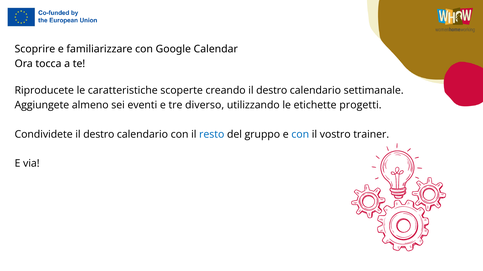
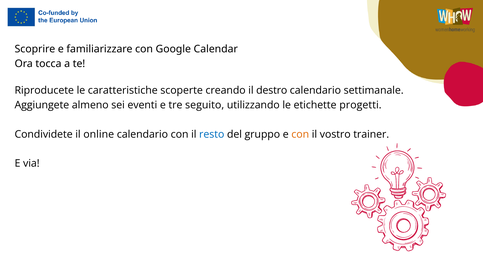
diverso: diverso -> seguito
Condividete il destro: destro -> online
con at (300, 135) colour: blue -> orange
